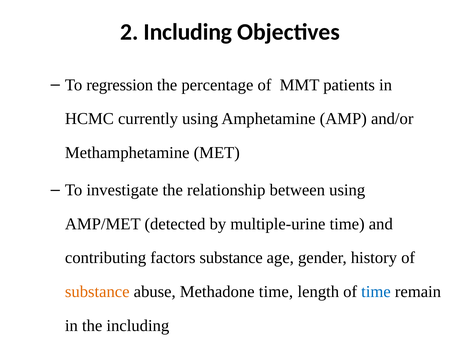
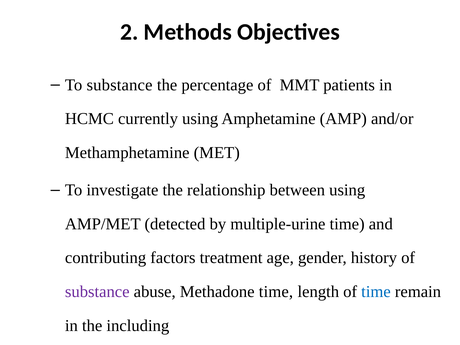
2 Including: Including -> Methods
To regression: regression -> substance
factors substance: substance -> treatment
substance at (97, 292) colour: orange -> purple
